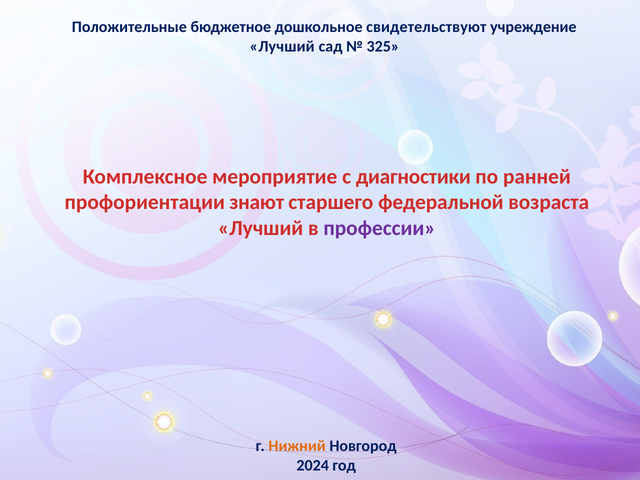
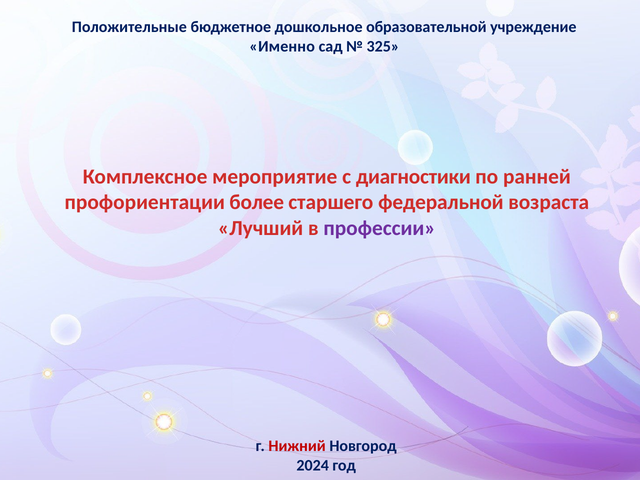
свидетельствуют: свидетельствуют -> образовательной
Лучший at (282, 46): Лучший -> Именно
знают: знают -> более
Нижний colour: orange -> red
